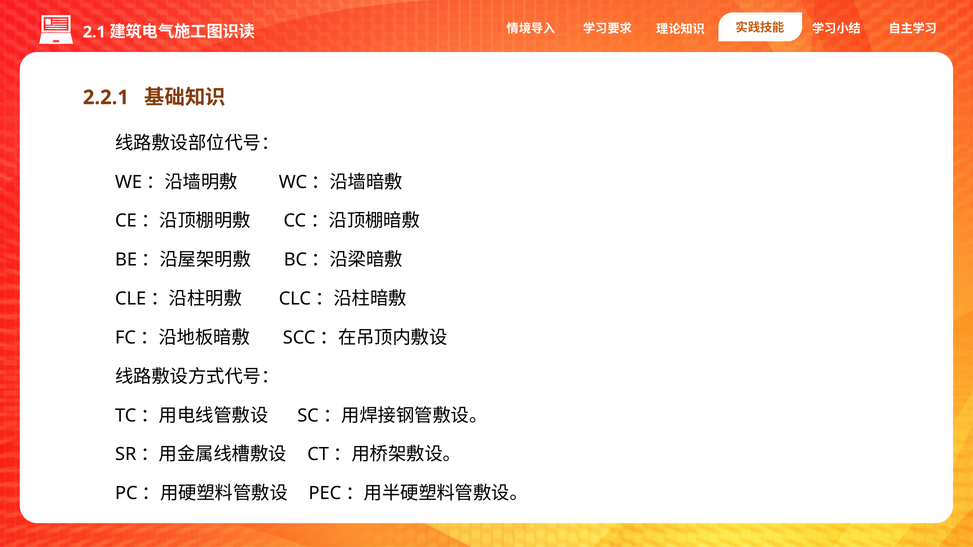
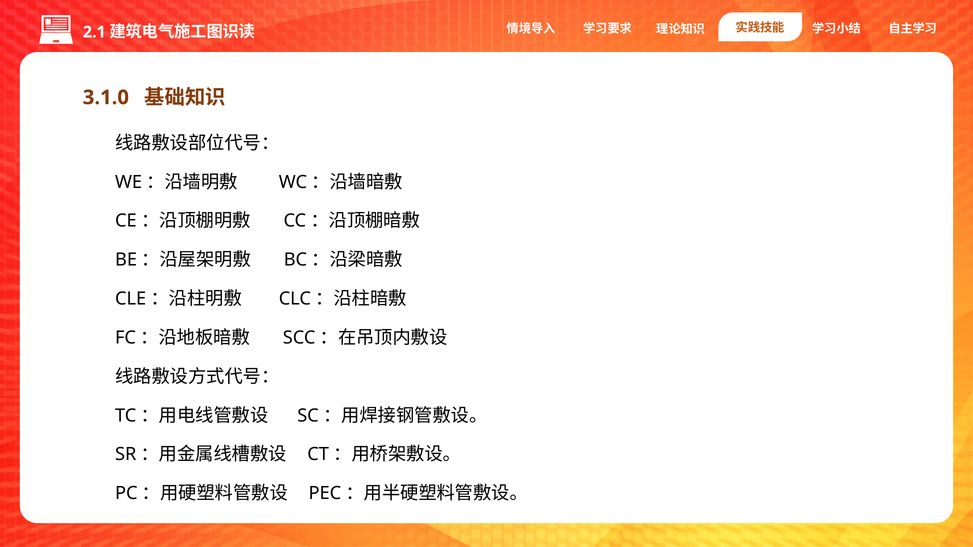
2.2.1: 2.2.1 -> 3.1.0
